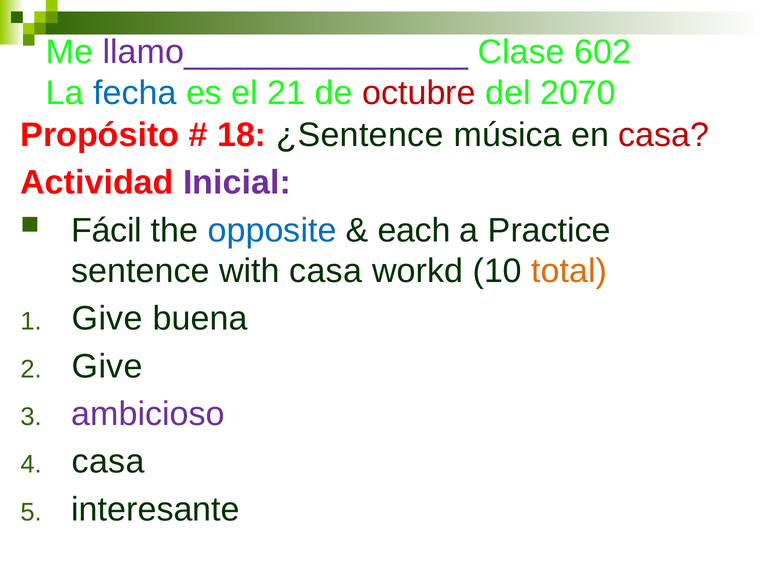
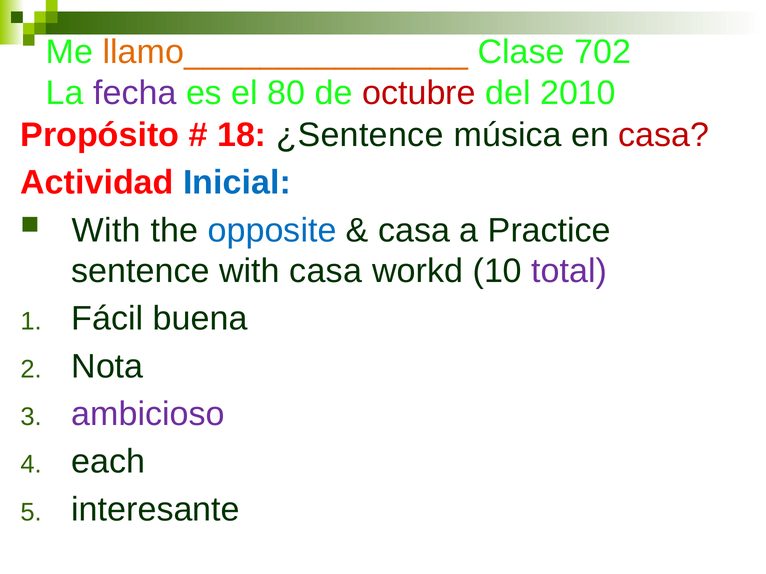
llamo_______________ colour: purple -> orange
602: 602 -> 702
fecha colour: blue -> purple
21: 21 -> 80
2070: 2070 -> 2010
Inicial colour: purple -> blue
Fácil at (107, 231): Fácil -> With
each at (414, 231): each -> casa
total colour: orange -> purple
Give at (107, 319): Give -> Fácil
Give at (107, 367): Give -> Nota
casa at (108, 462): casa -> each
